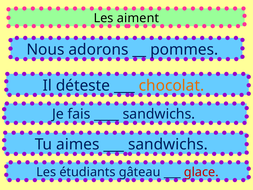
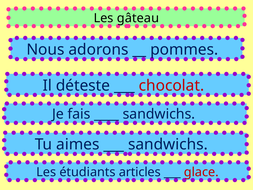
aiment: aiment -> gâteau
chocolat colour: orange -> red
gâteau: gâteau -> articles
